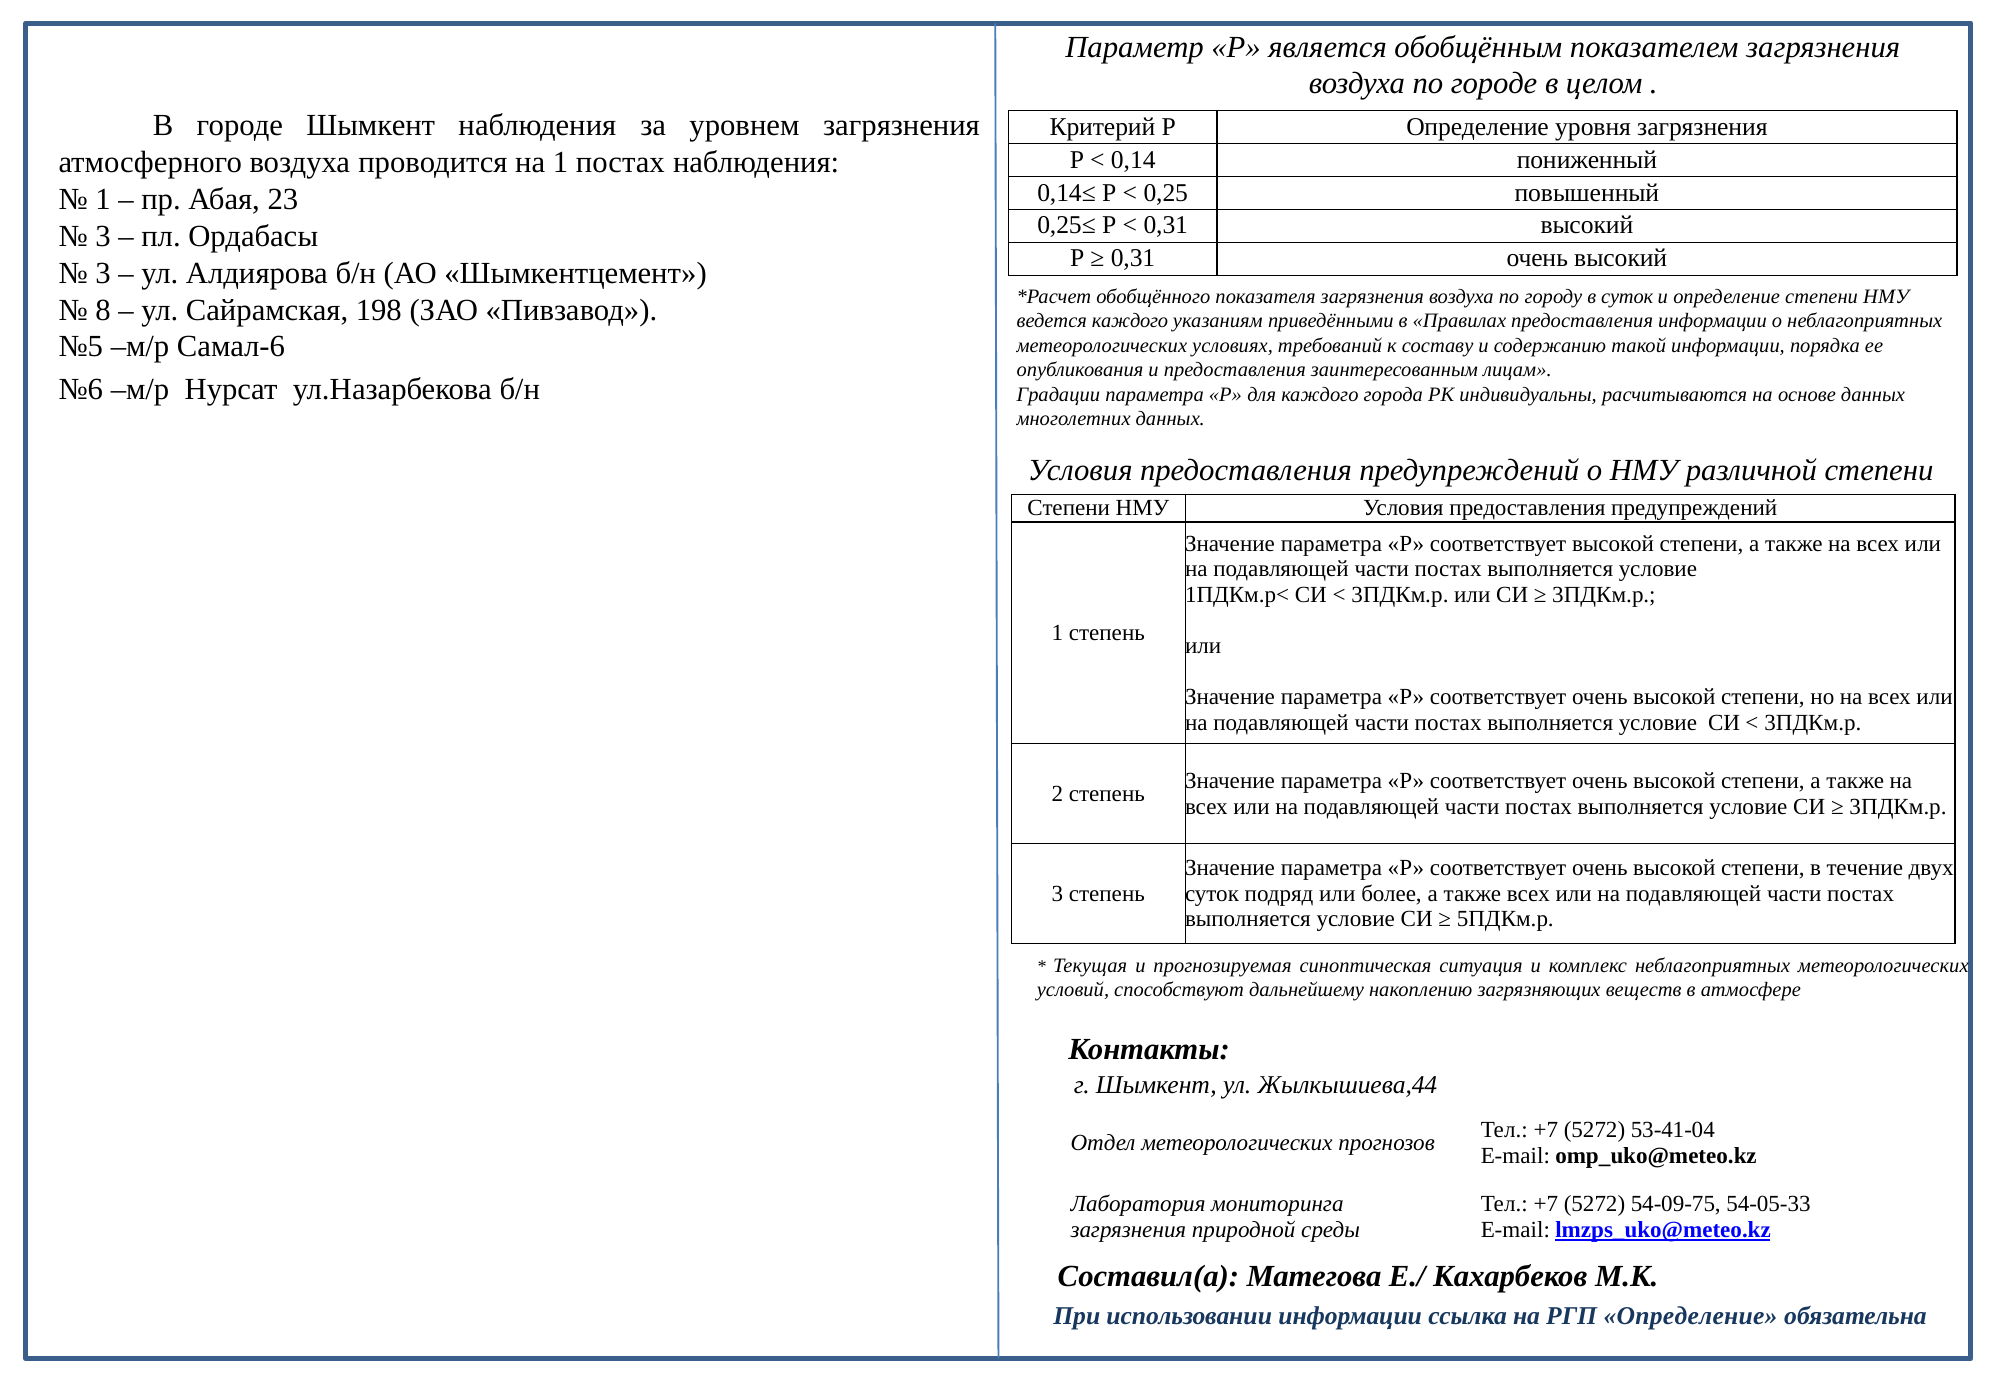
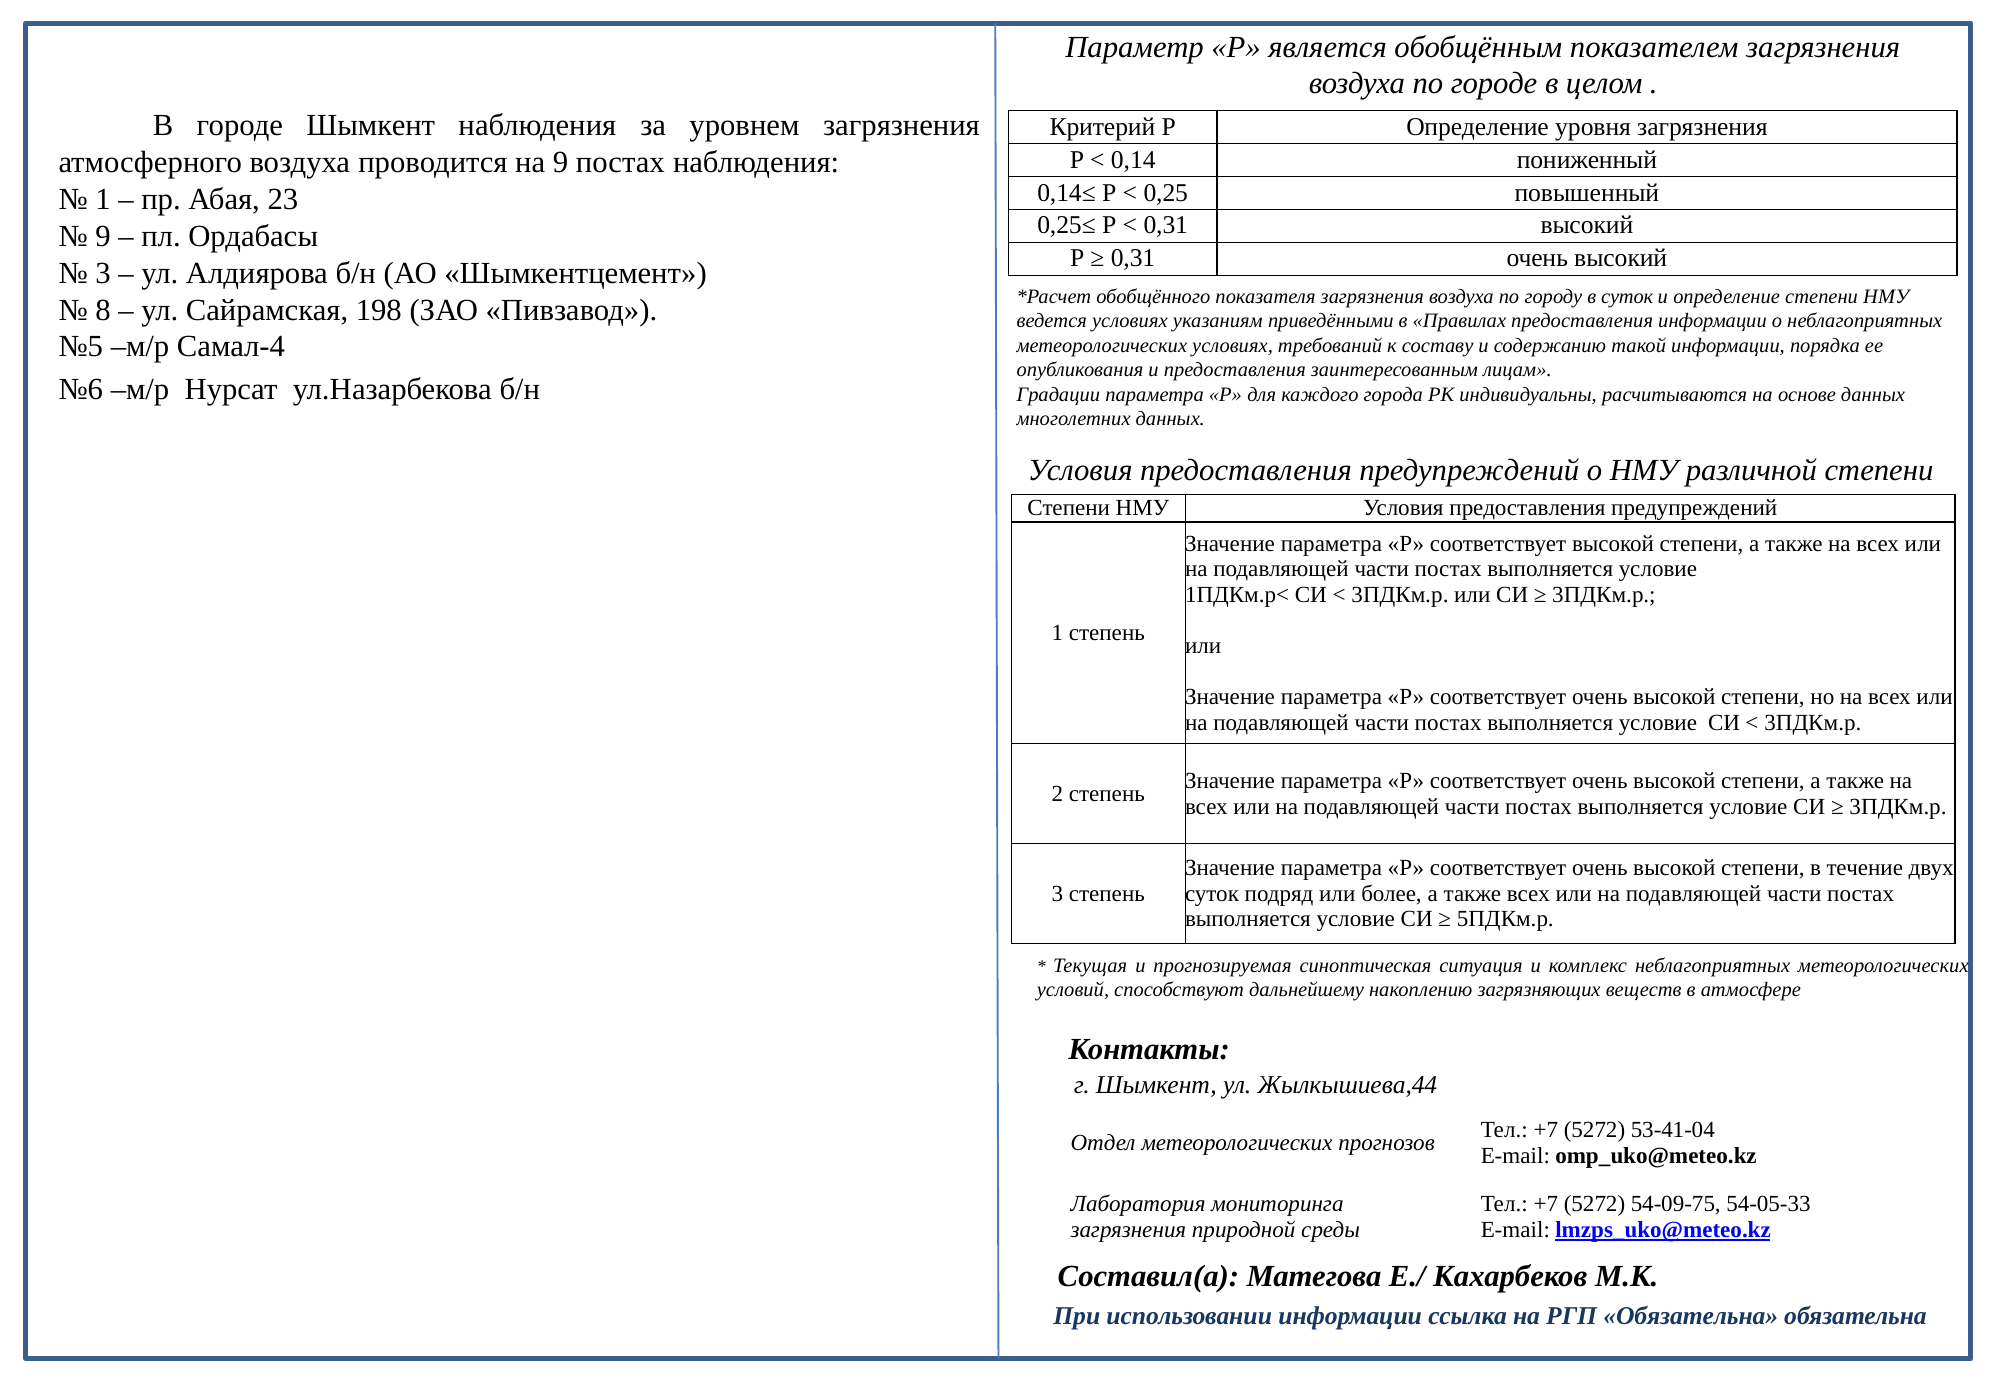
на 1: 1 -> 9
3 at (103, 236): 3 -> 9
ведется каждого: каждого -> условиях
Самал-6: Самал-6 -> Самал-4
РГП Определение: Определение -> Обязательна
